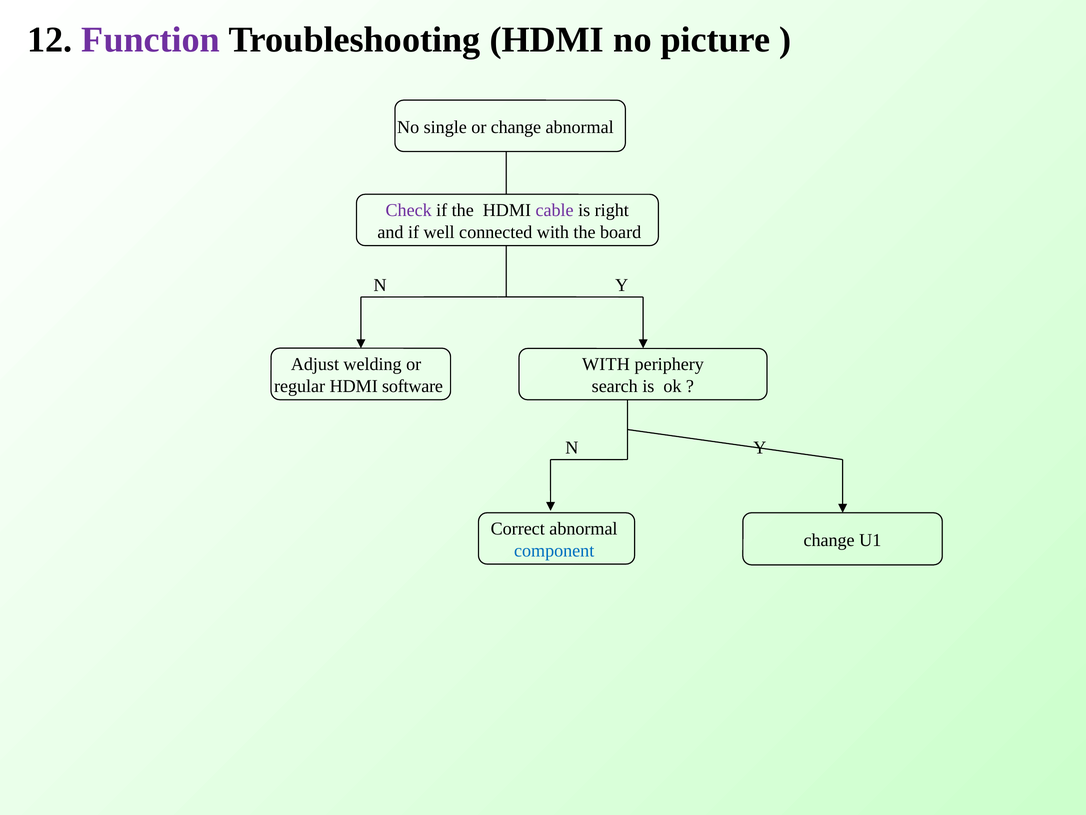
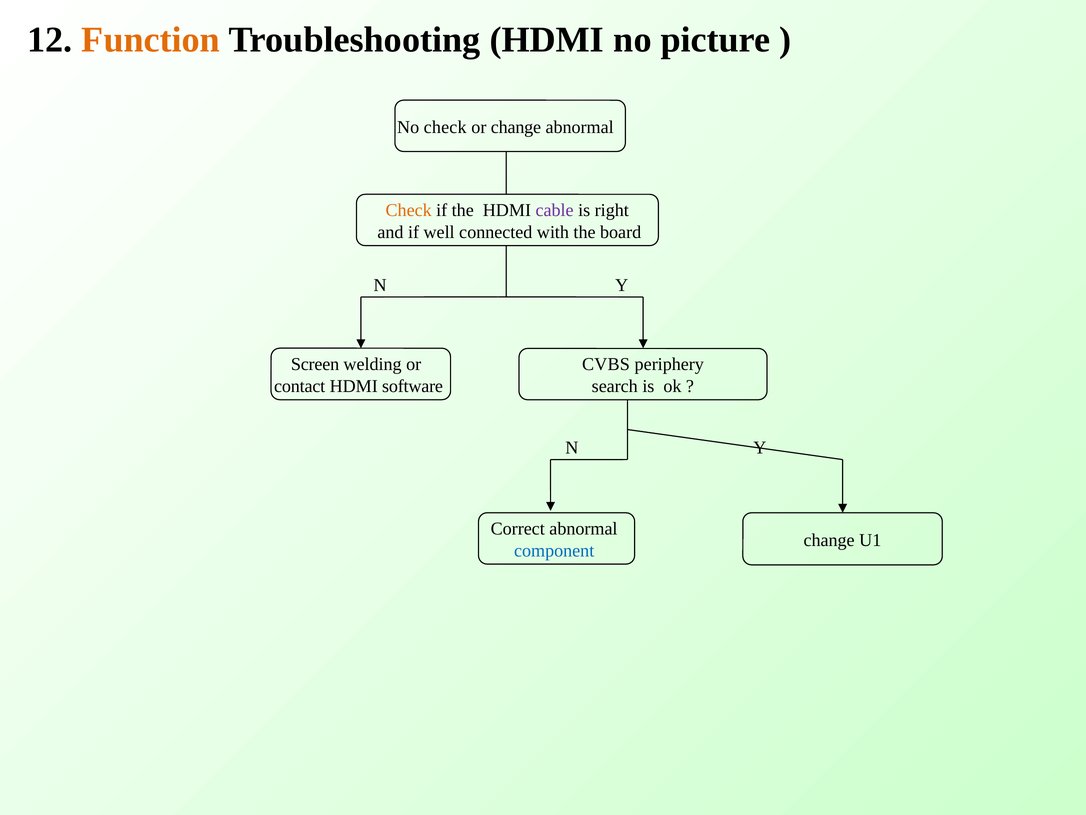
Function colour: purple -> orange
No single: single -> check
Check at (409, 210) colour: purple -> orange
Adjust: Adjust -> Screen
WITH at (606, 364): WITH -> CVBS
regular: regular -> contact
